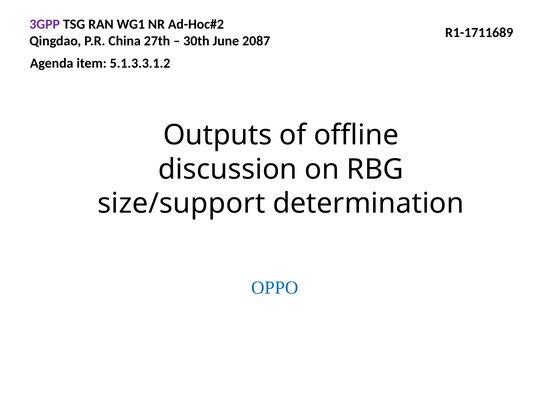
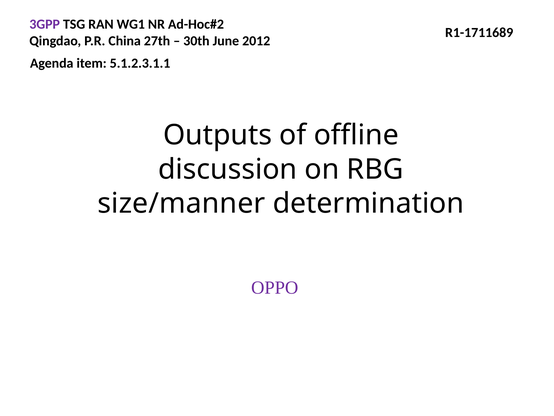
2087: 2087 -> 2012
5.1.3.3.1.2: 5.1.3.3.1.2 -> 5.1.2.3.1.1
size/support: size/support -> size/manner
OPPO colour: blue -> purple
